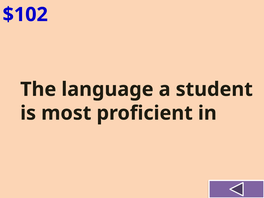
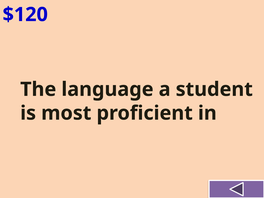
$102: $102 -> $120
